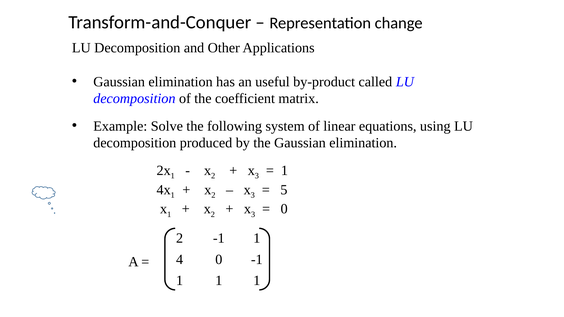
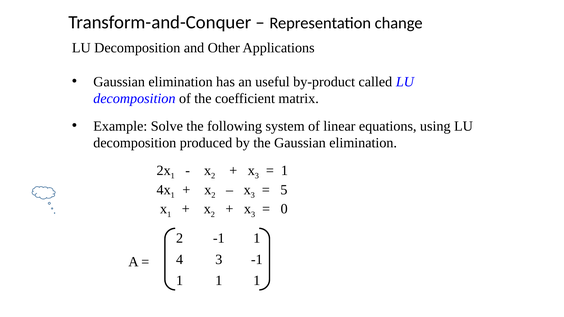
4 0: 0 -> 3
